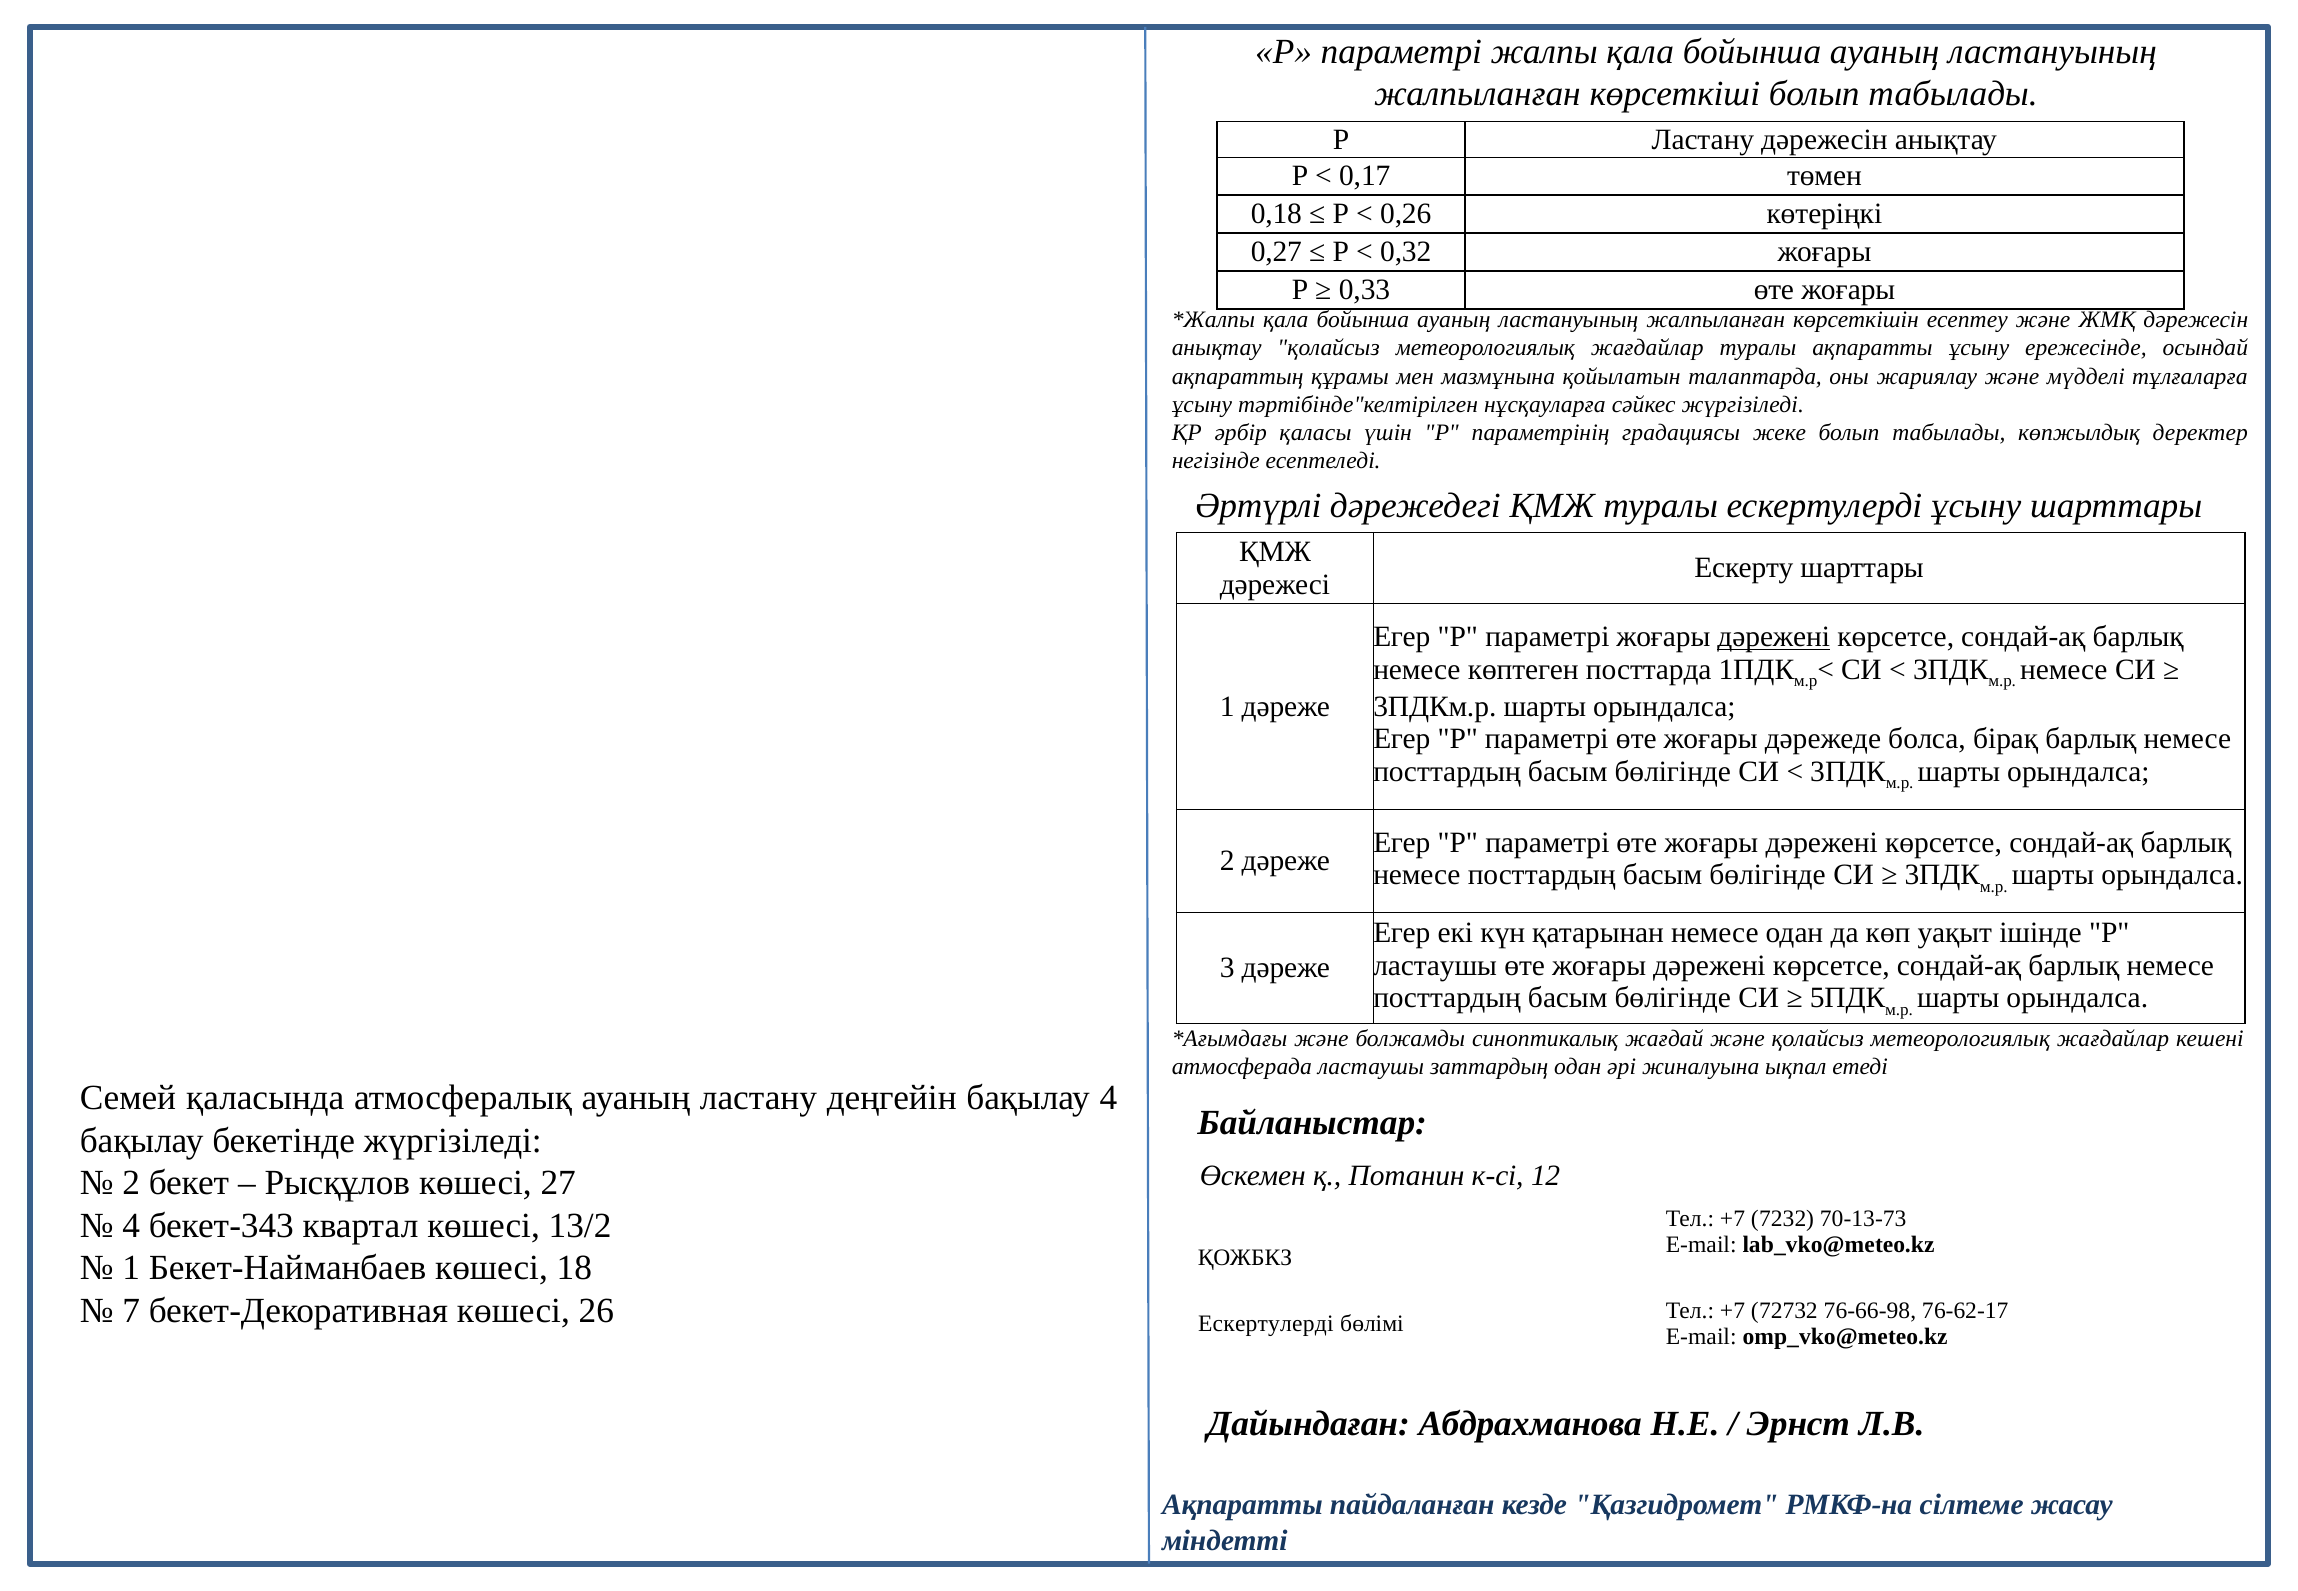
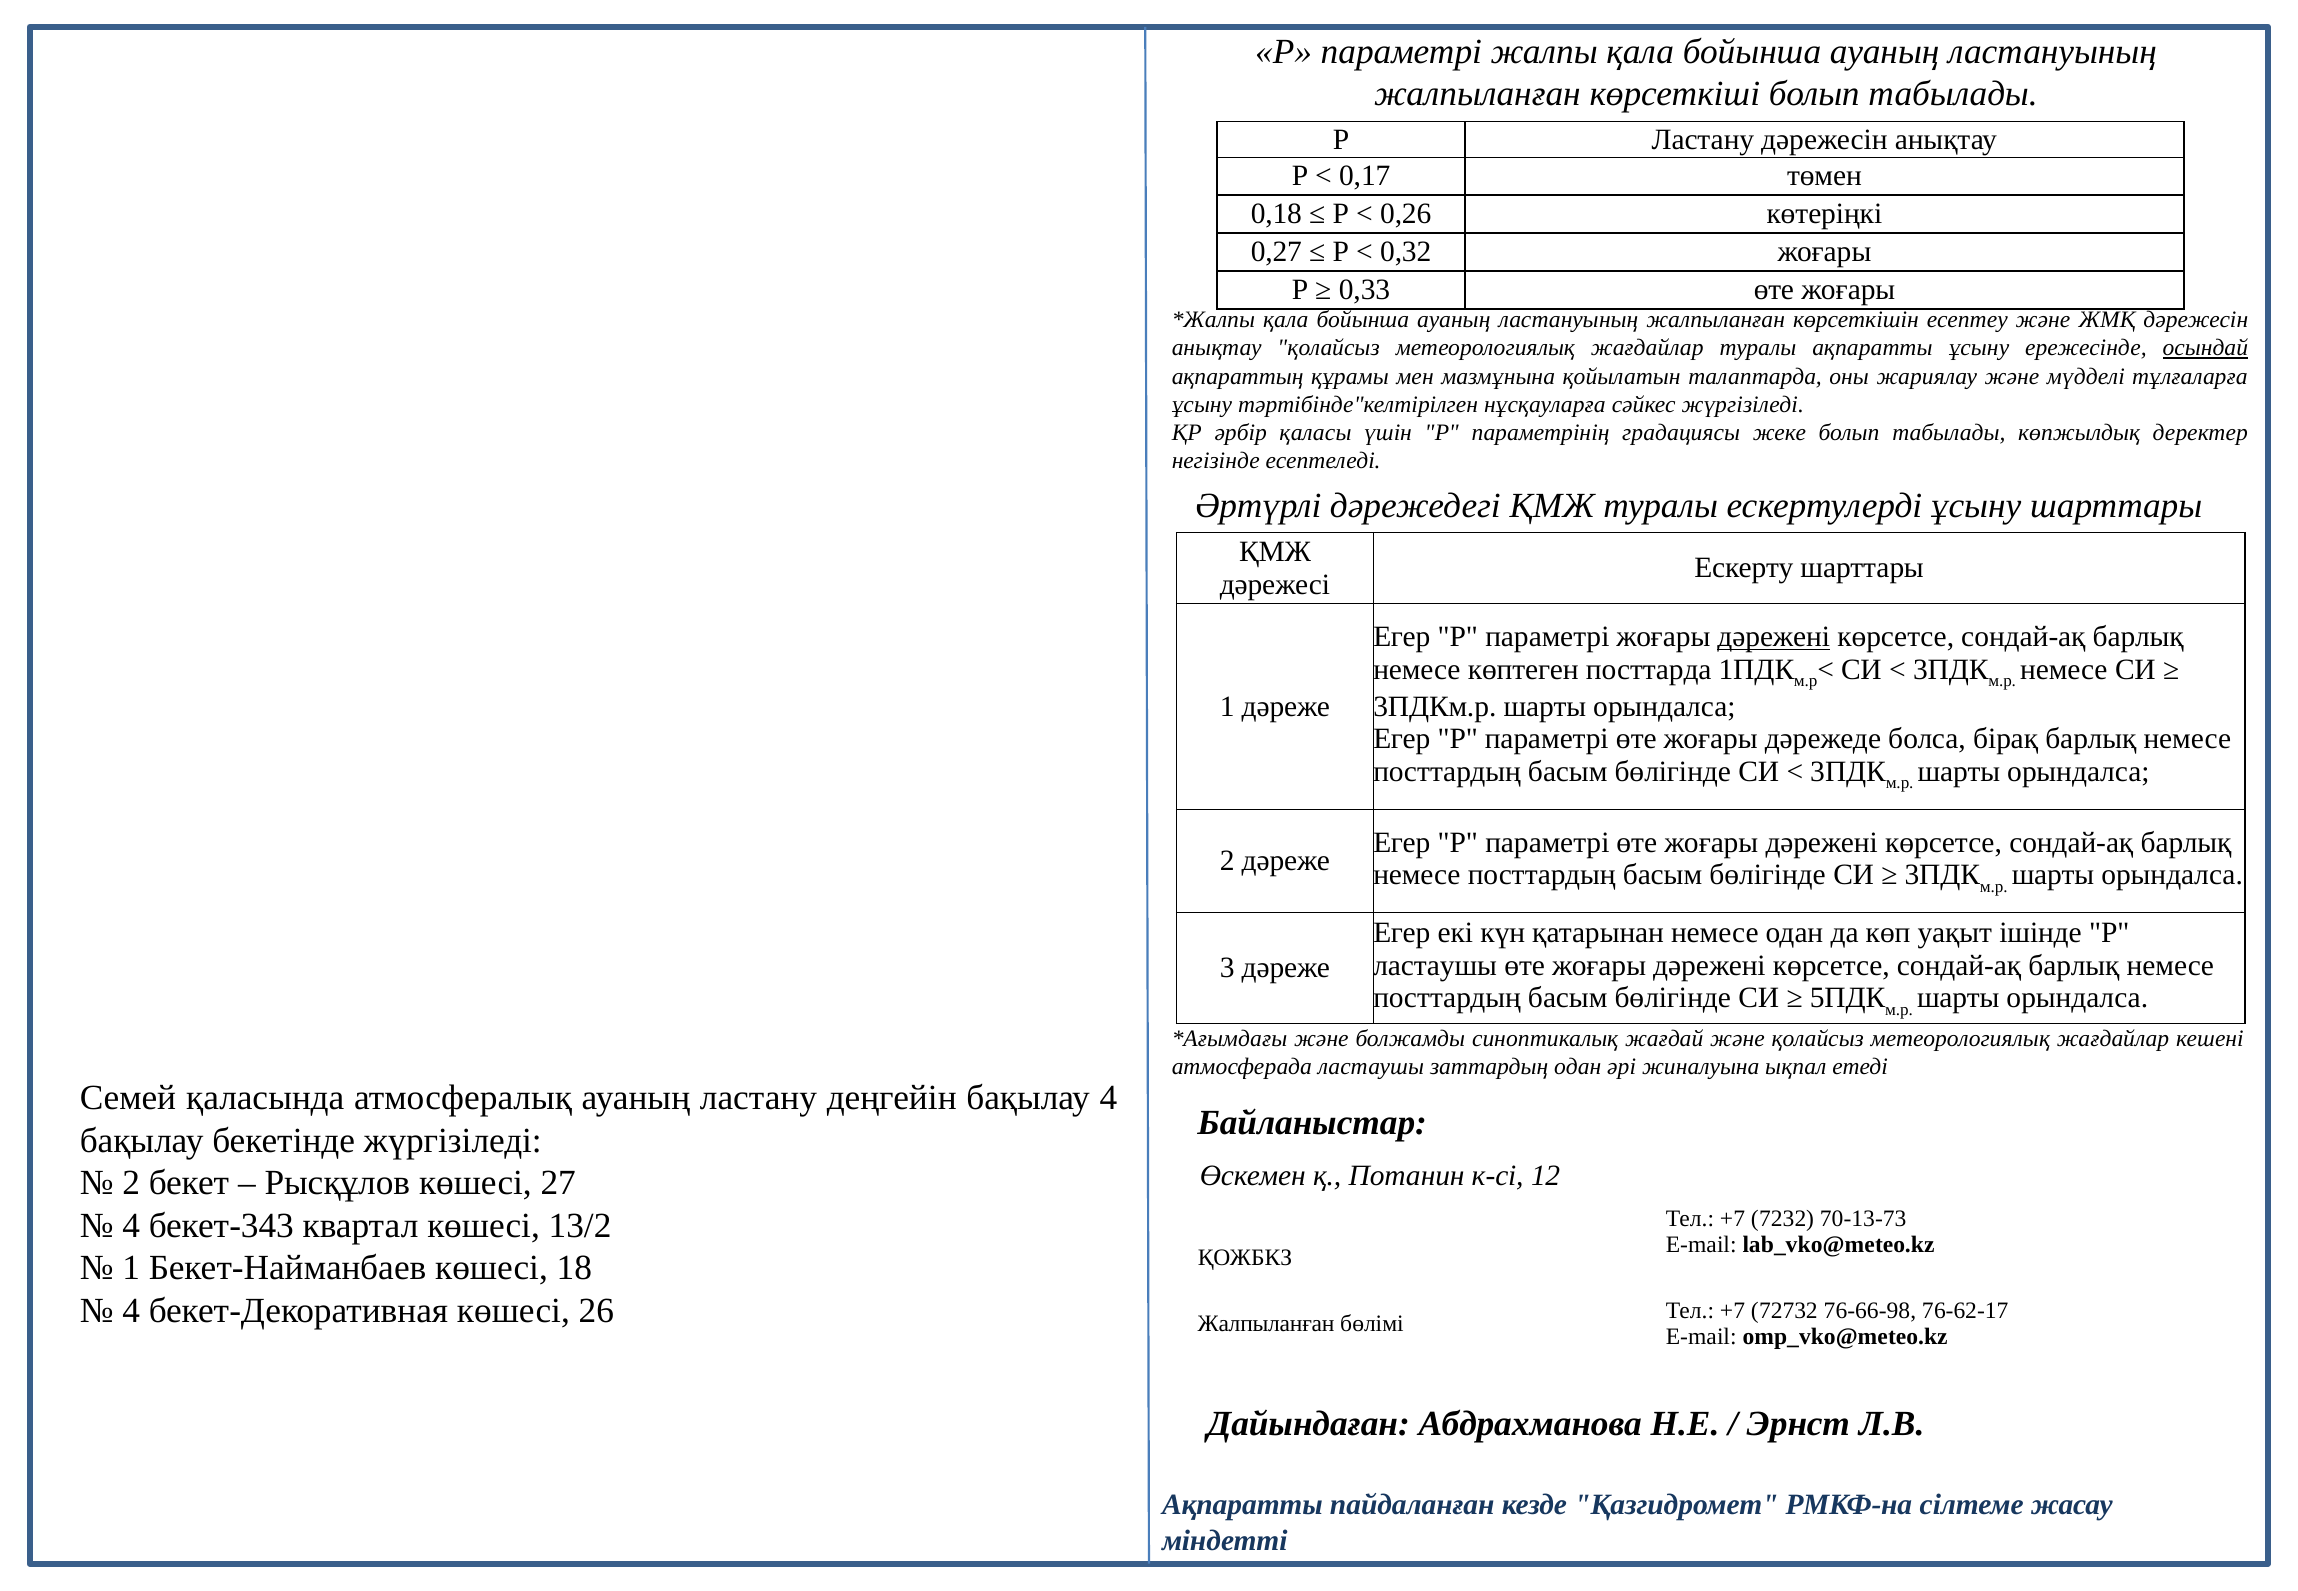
осындай underline: none -> present
7 at (131, 1310): 7 -> 4
Ескертулерді at (1266, 1324): Ескертулерді -> Жалпыланған
